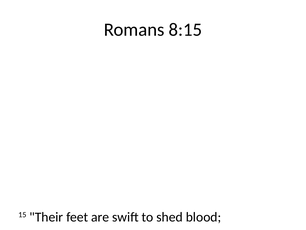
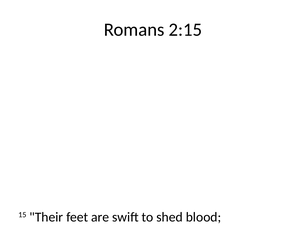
8:15: 8:15 -> 2:15
